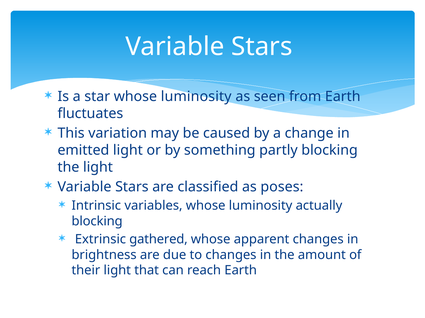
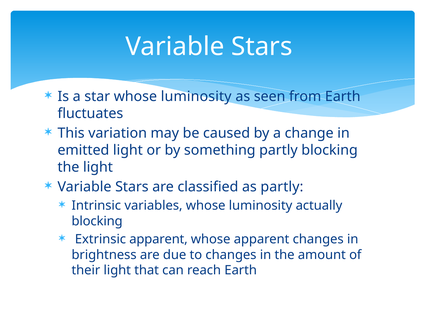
as poses: poses -> partly
Extrinsic gathered: gathered -> apparent
